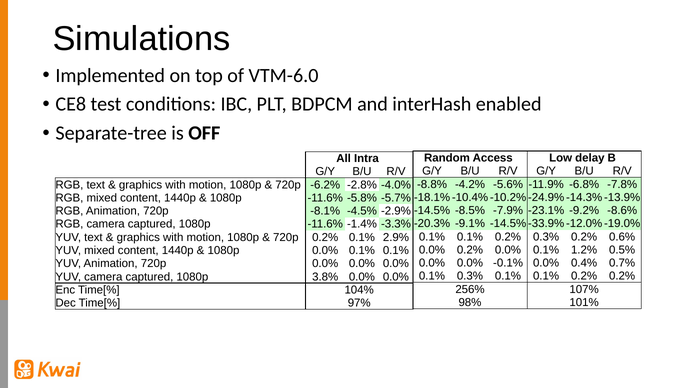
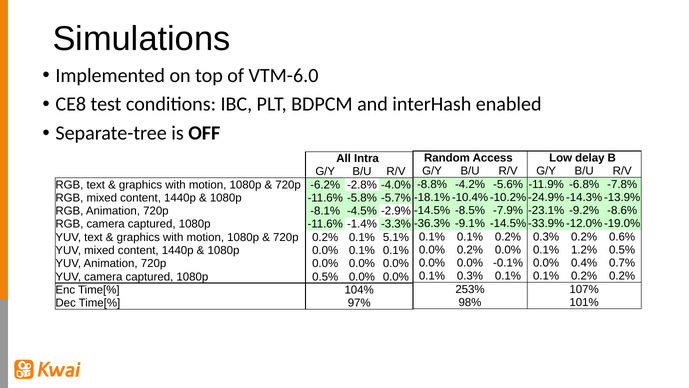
-20.3%: -20.3% -> -36.3%
2.9%: 2.9% -> 5.1%
1080p 3.8%: 3.8% -> 0.5%
256%: 256% -> 253%
